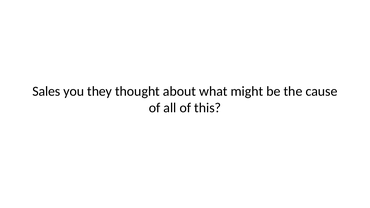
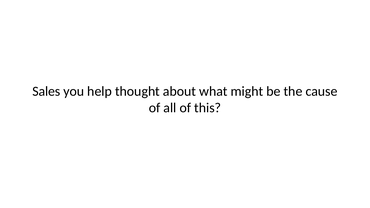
they: they -> help
